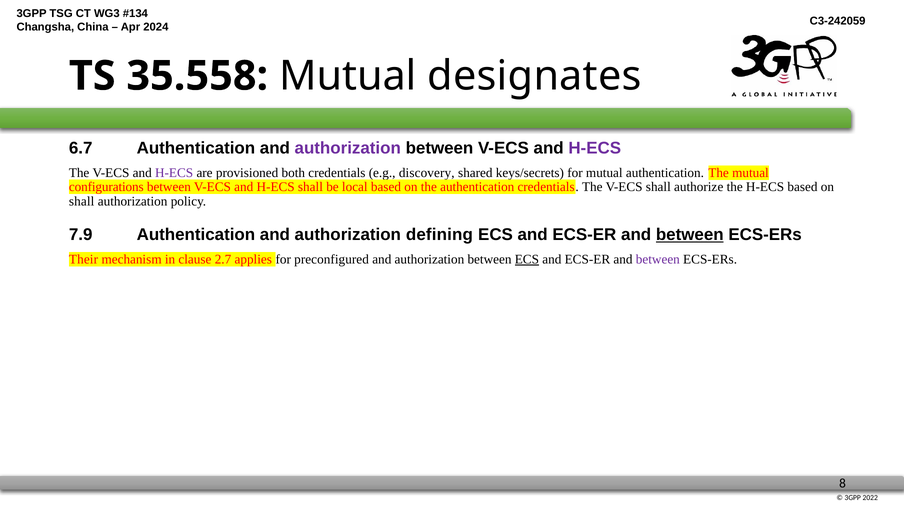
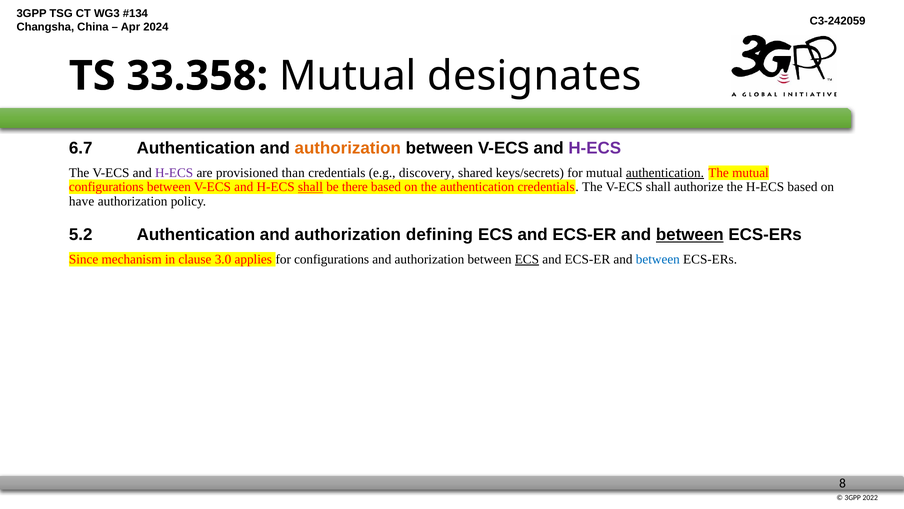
35.558: 35.558 -> 33.358
authorization at (348, 148) colour: purple -> orange
both: both -> than
authentication at (665, 173) underline: none -> present
shall at (310, 187) underline: none -> present
local: local -> there
shall at (82, 201): shall -> have
7.9: 7.9 -> 5.2
Their: Their -> Since
2.7: 2.7 -> 3.0
for preconfigured: preconfigured -> configurations
between at (658, 259) colour: purple -> blue
